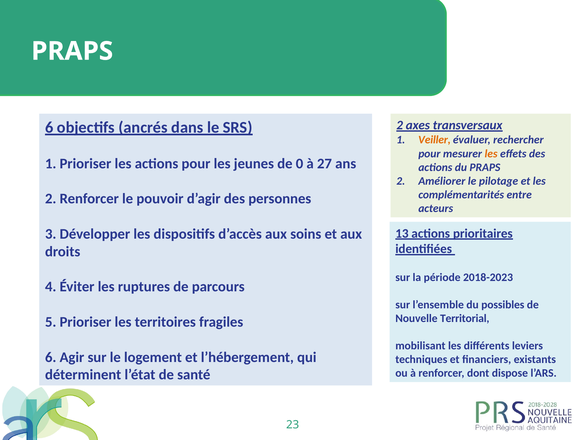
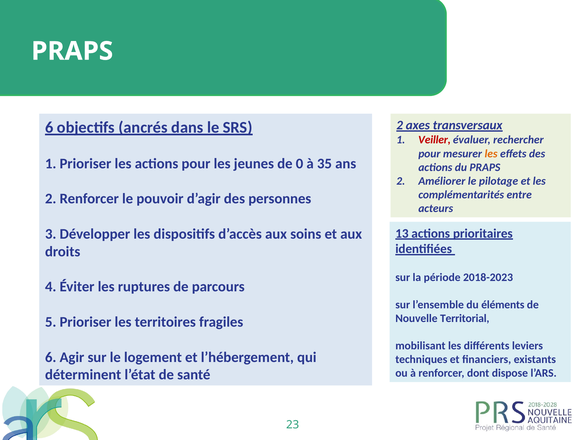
Veiller colour: orange -> red
27: 27 -> 35
possibles: possibles -> éléments
